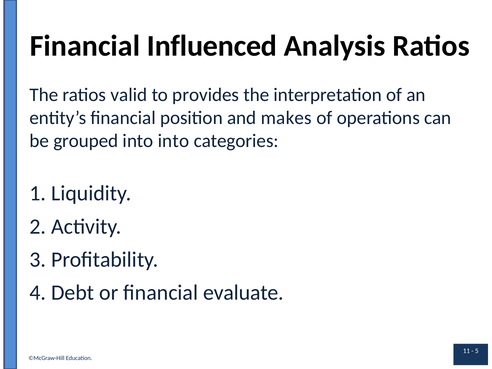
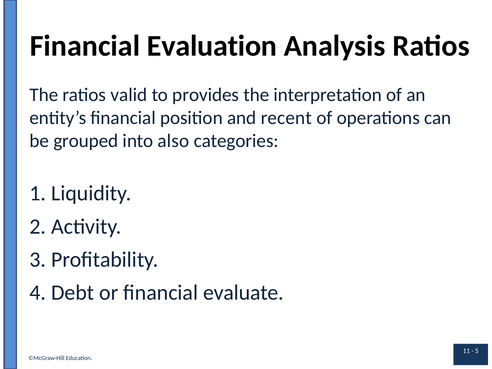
Influenced: Influenced -> Evaluation
makes: makes -> recent
into into: into -> also
